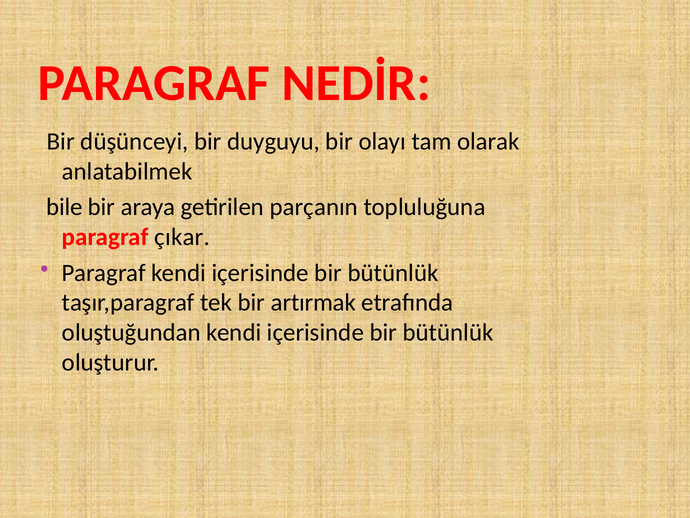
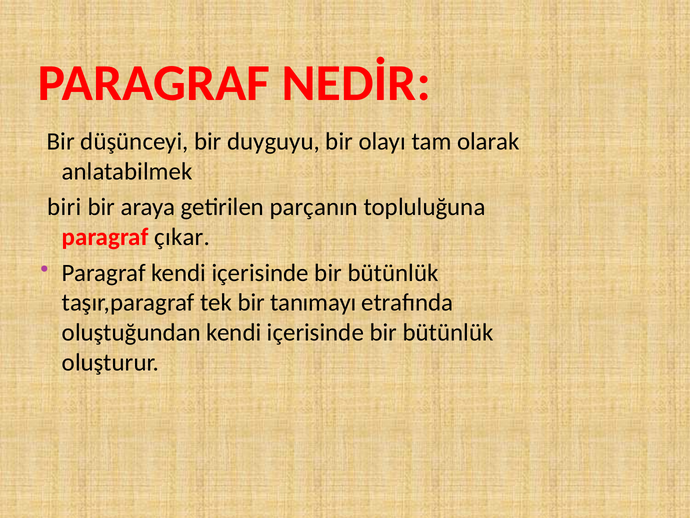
bile: bile -> biri
artırmak: artırmak -> tanımayı
